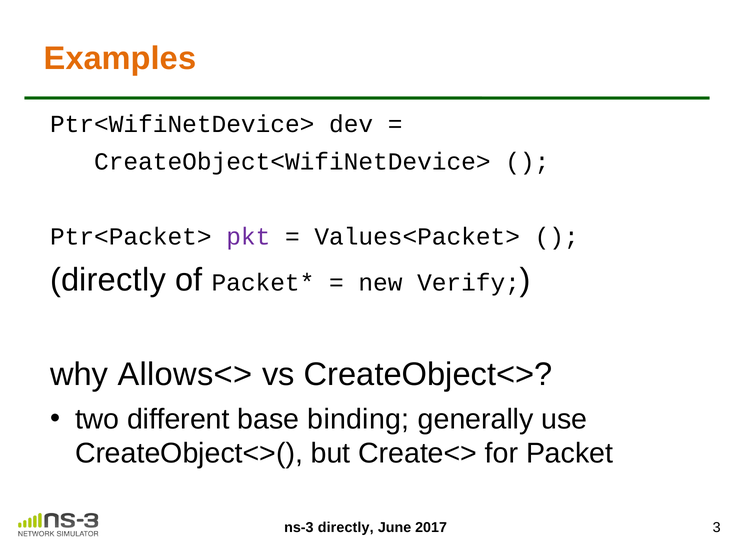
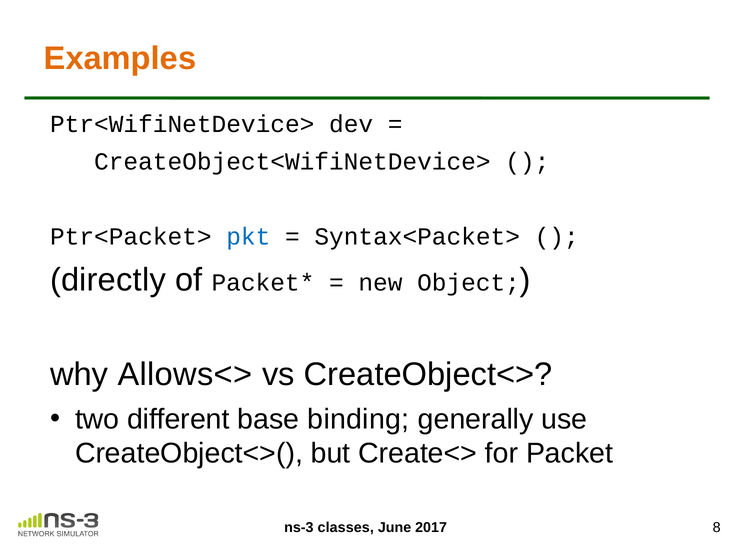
pkt colour: purple -> blue
Values<Packet>: Values<Packet> -> Syntax<Packet>
Verify: Verify -> Object
ns-3 directly: directly -> classes
3: 3 -> 8
